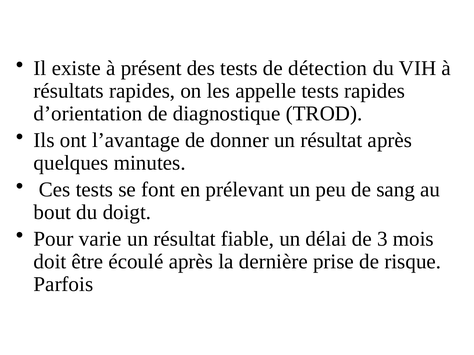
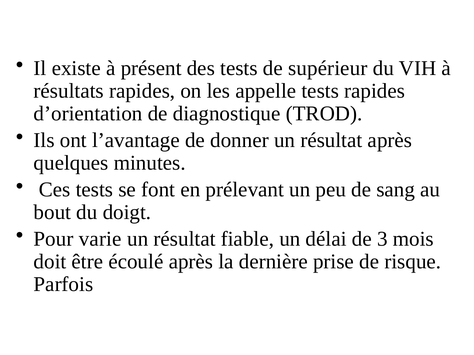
détection: détection -> supérieur
